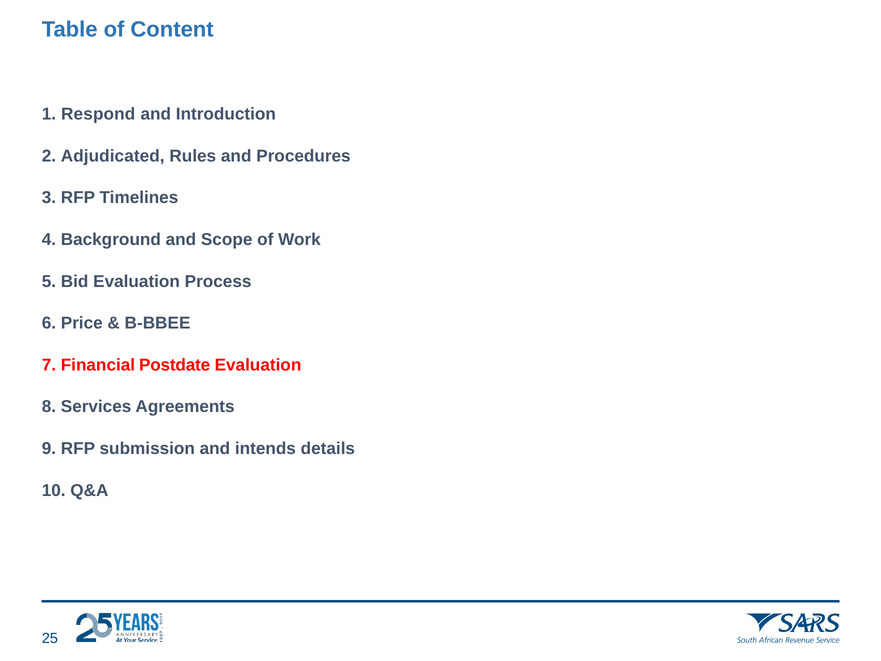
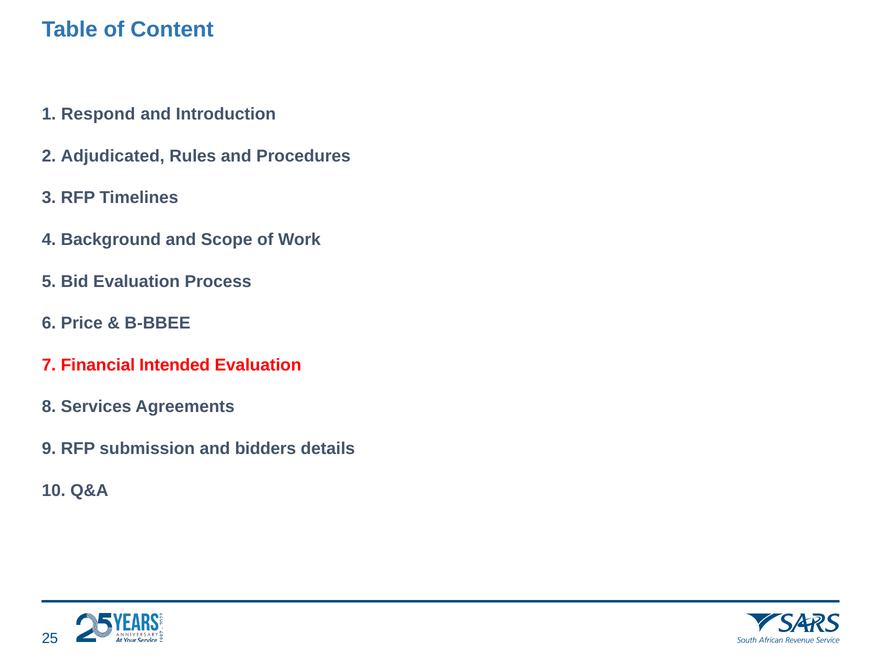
Postdate: Postdate -> Intended
intends: intends -> bidders
